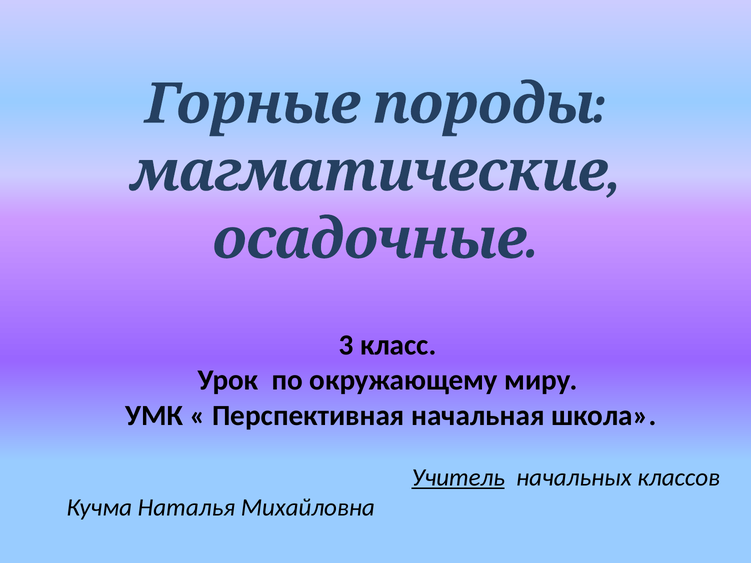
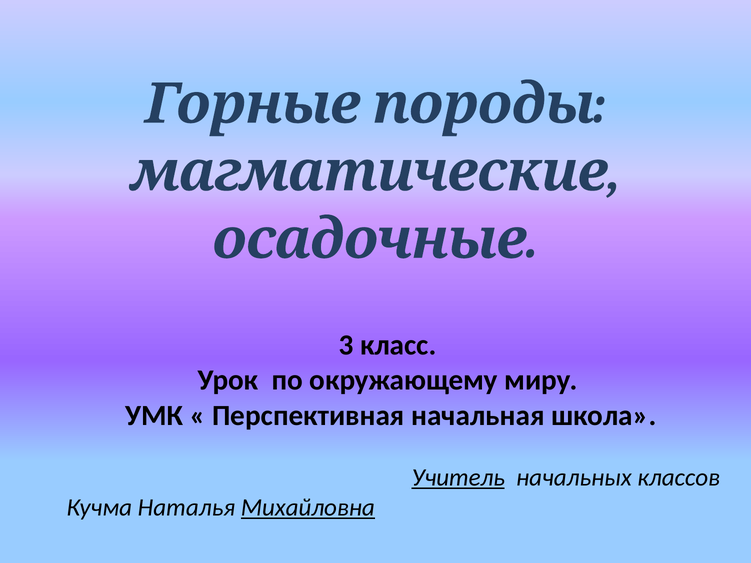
Михайловна underline: none -> present
